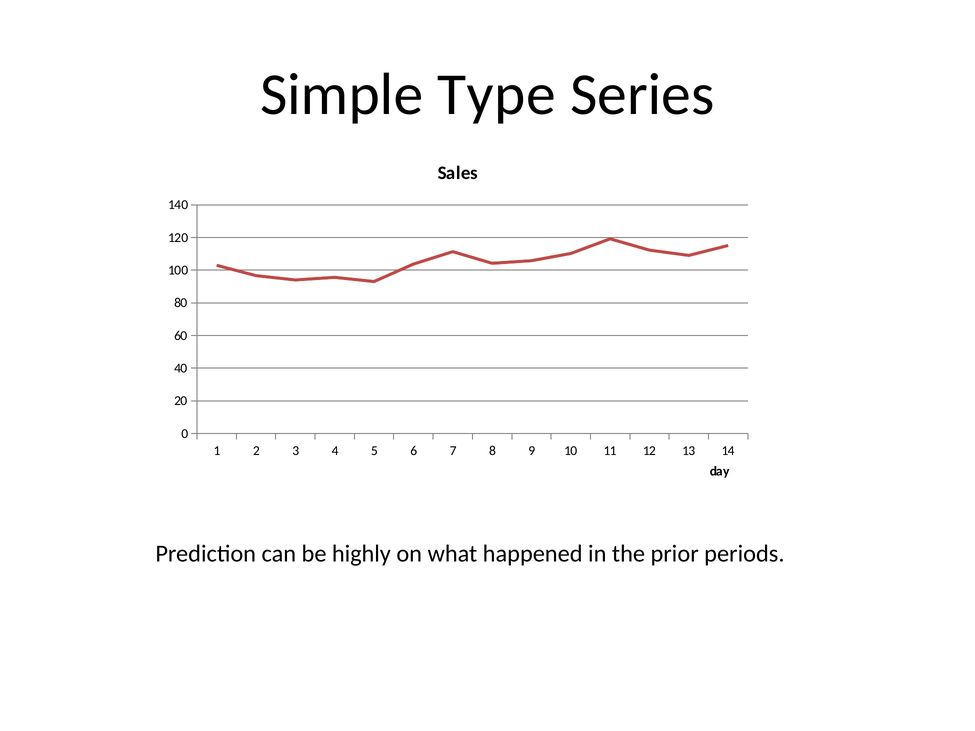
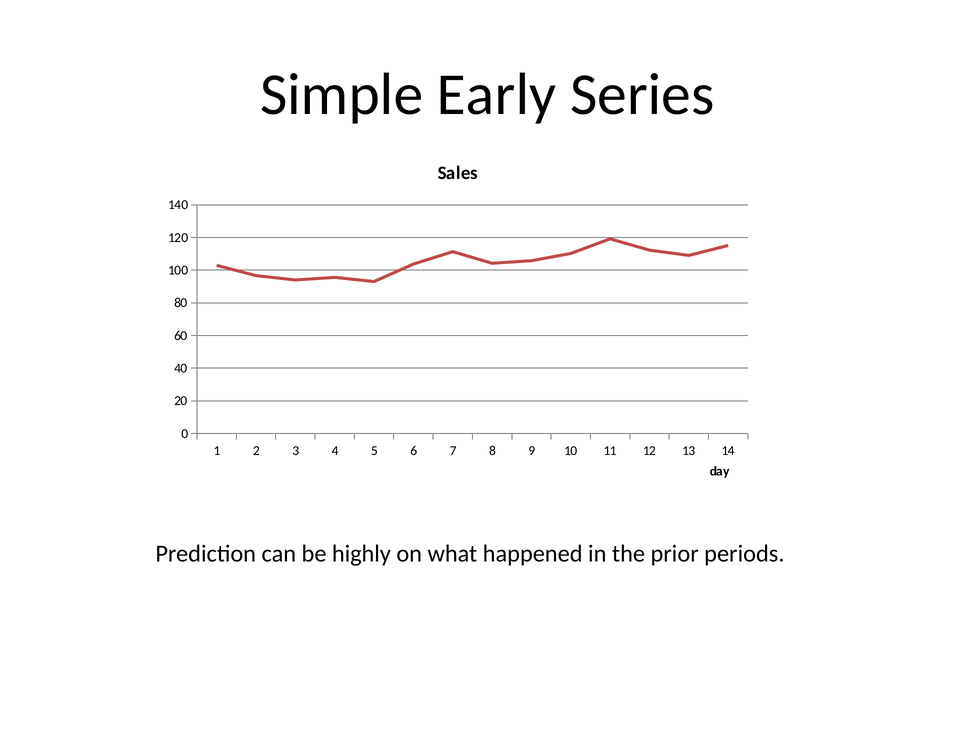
Type: Type -> Early
